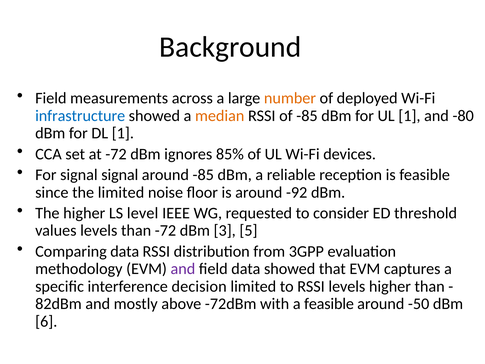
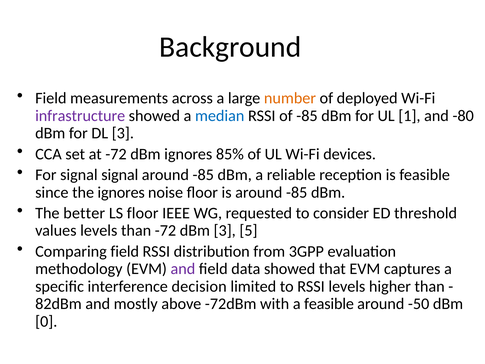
infrastructure colour: blue -> purple
median colour: orange -> blue
DL 1: 1 -> 3
the limited: limited -> ignores
is around -92: -92 -> -85
The higher: higher -> better
LS level: level -> floor
Comparing data: data -> field
6: 6 -> 0
